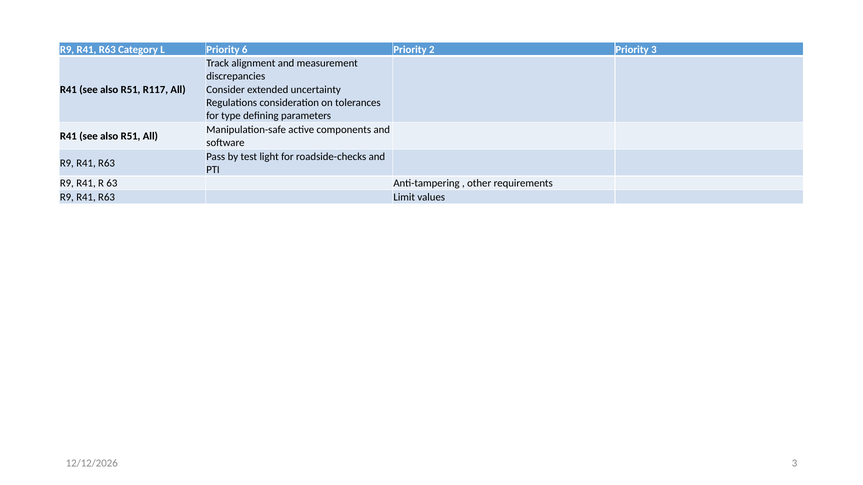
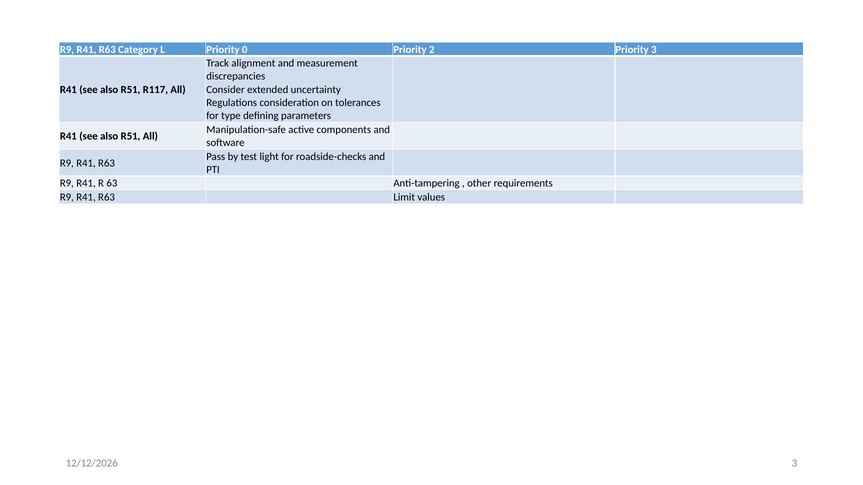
6: 6 -> 0
